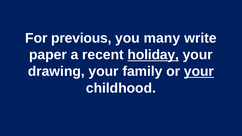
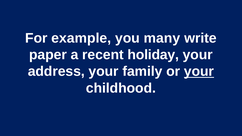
previous: previous -> example
holiday underline: present -> none
drawing: drawing -> address
